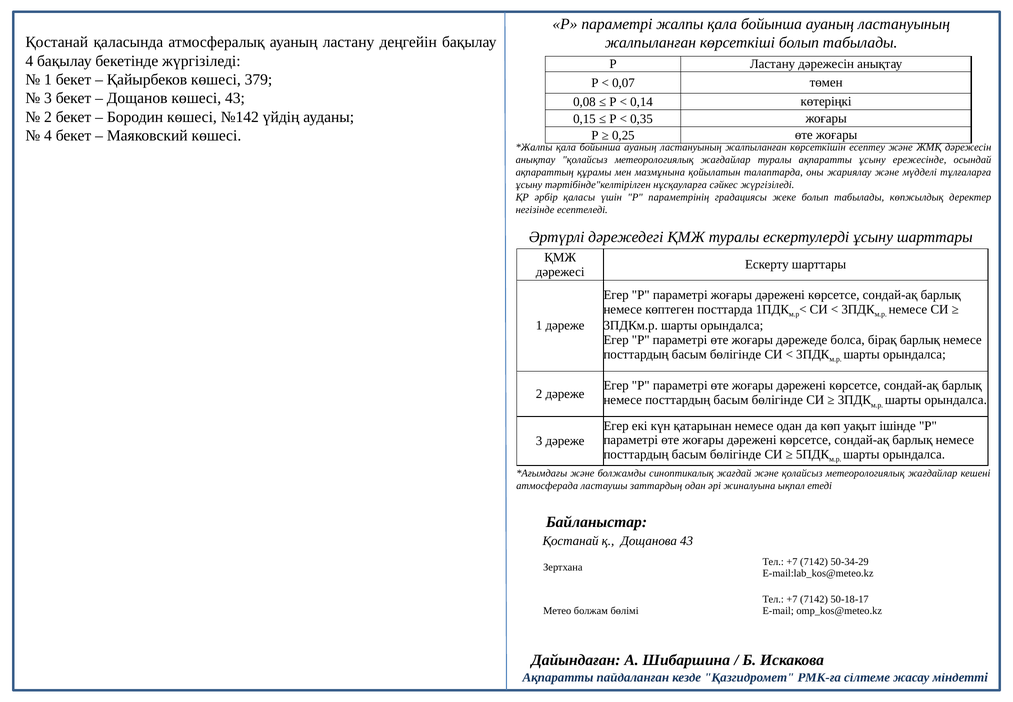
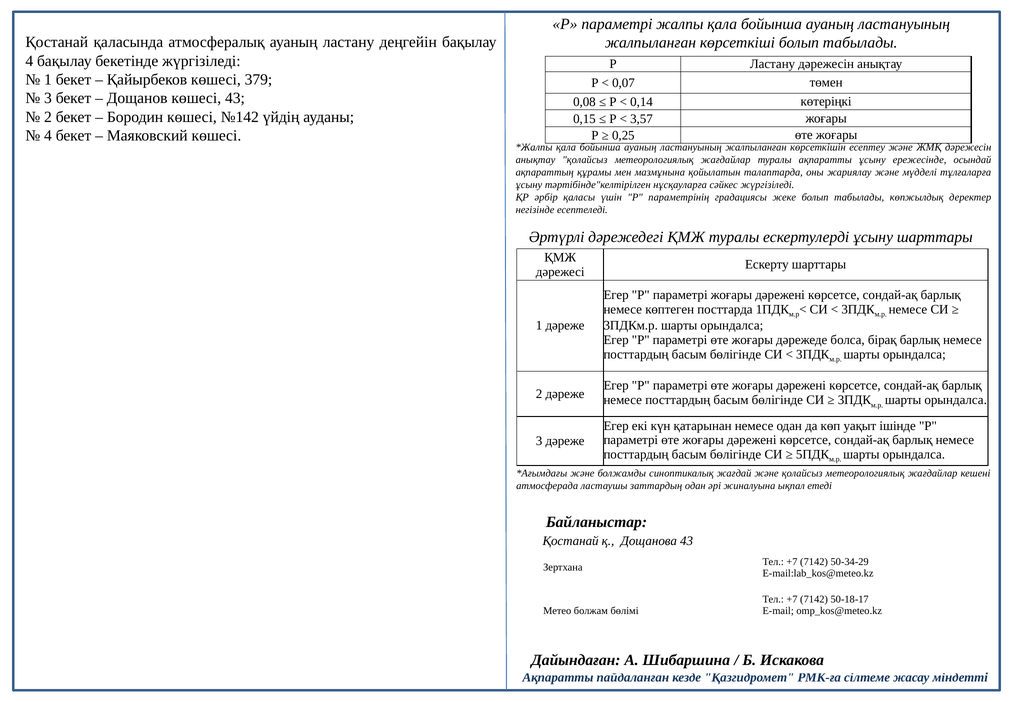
0,35: 0,35 -> 3,57
